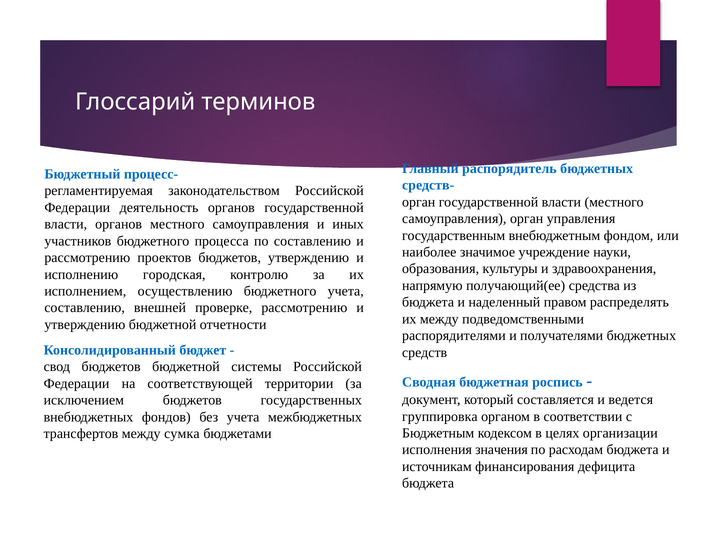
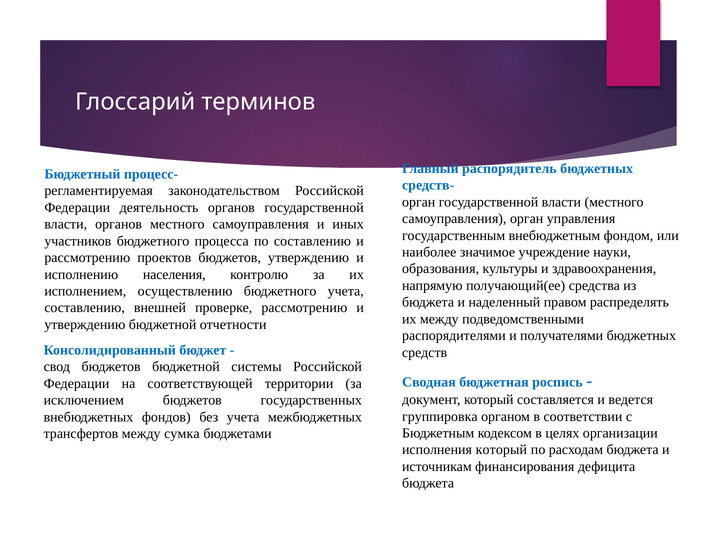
городская: городская -> населения
исполнения значения: значения -> который
